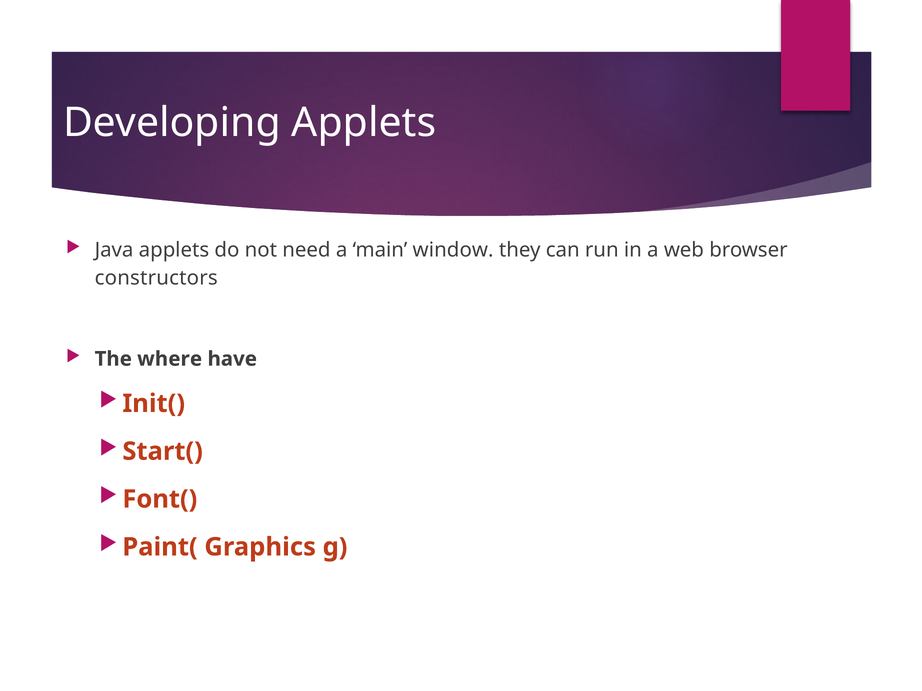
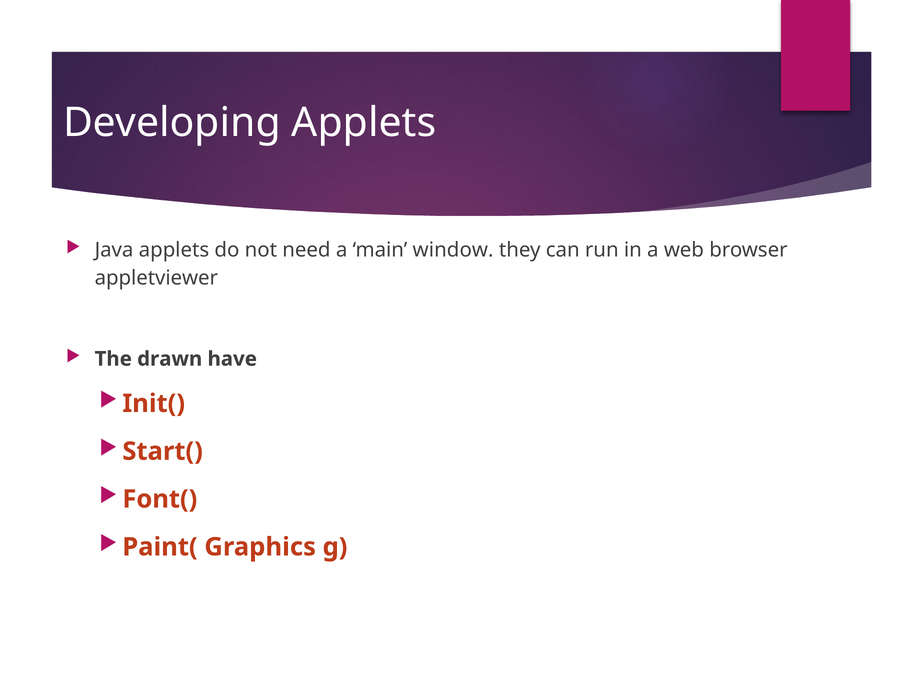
constructors: constructors -> appletviewer
where: where -> drawn
